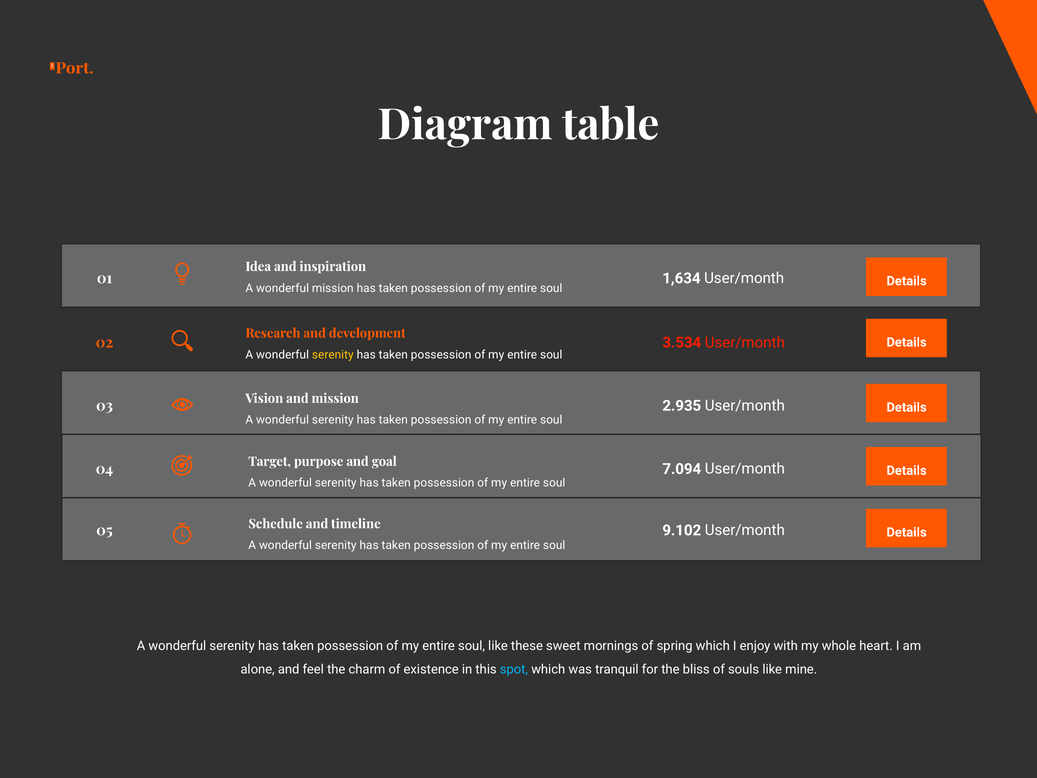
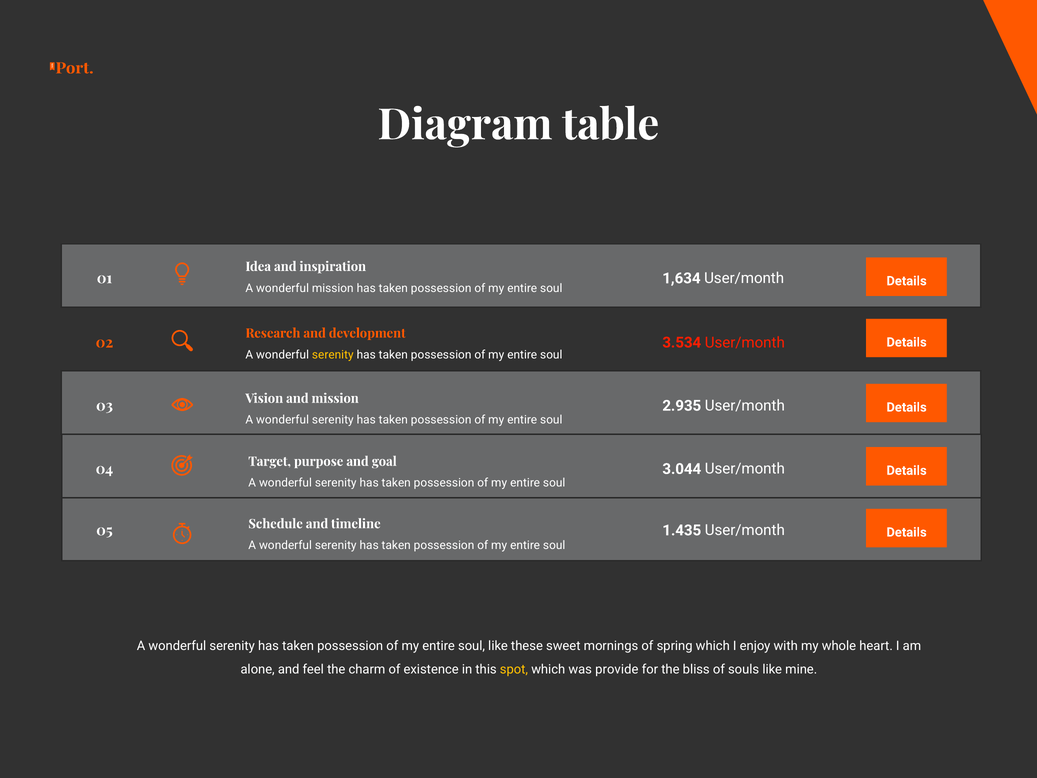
7.094: 7.094 -> 3.044
9.102: 9.102 -> 1.435
spot colour: light blue -> yellow
tranquil: tranquil -> provide
